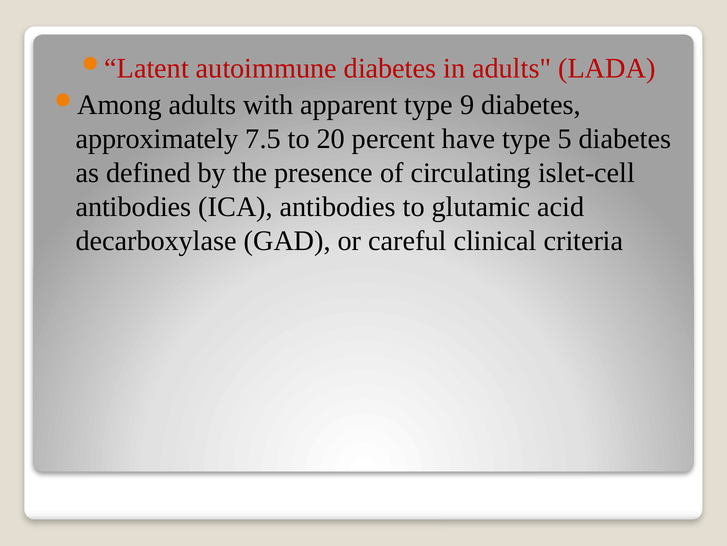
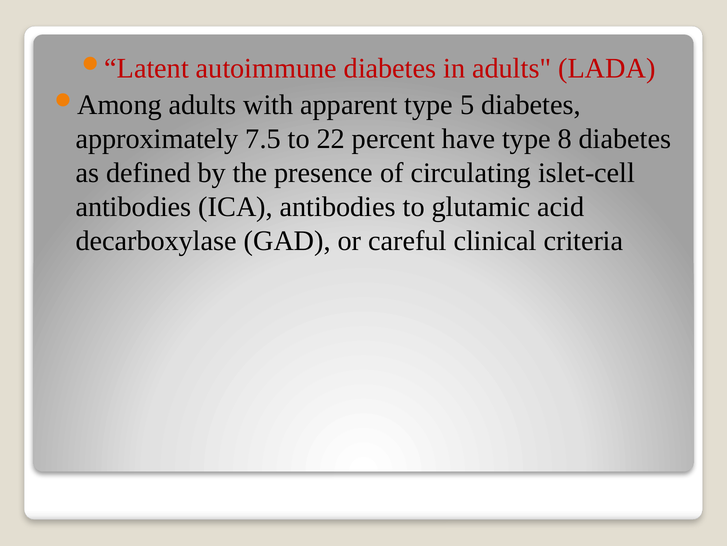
9: 9 -> 5
20: 20 -> 22
5: 5 -> 8
